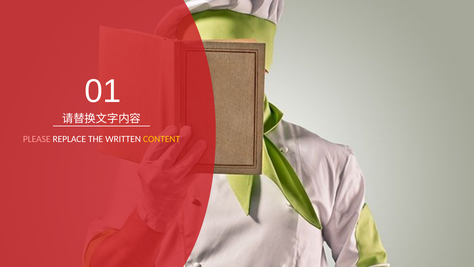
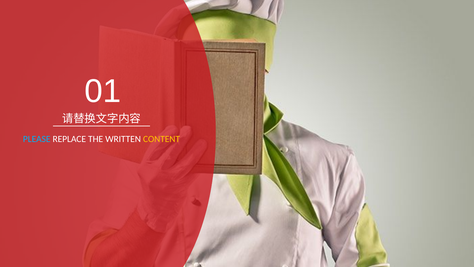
PLEASE colour: pink -> light blue
